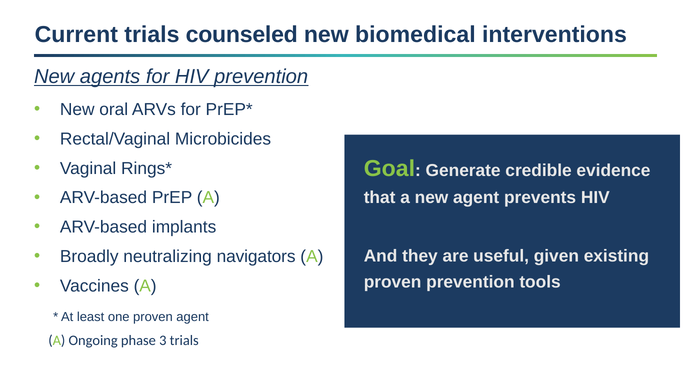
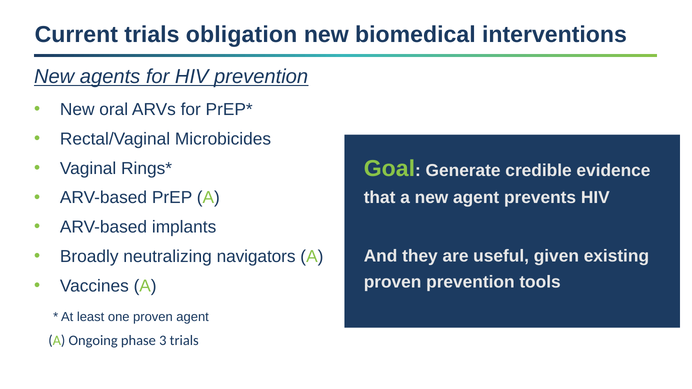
counseled: counseled -> obligation
